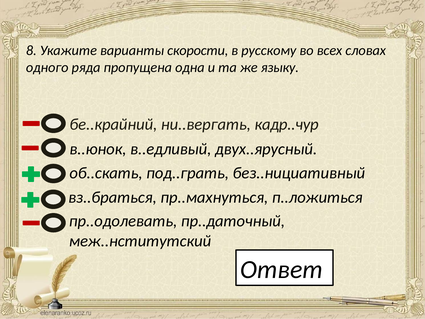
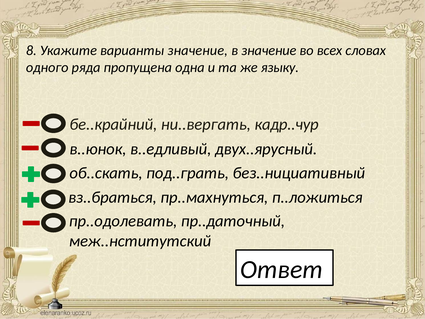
варианты скорости: скорости -> значение
в русскому: русскому -> значение
